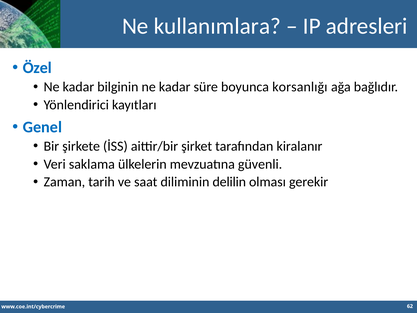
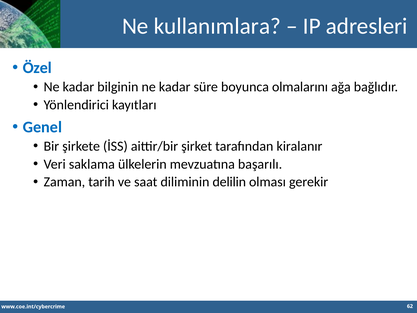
korsanlığı: korsanlığı -> olmalarını
güvenli: güvenli -> başarılı
